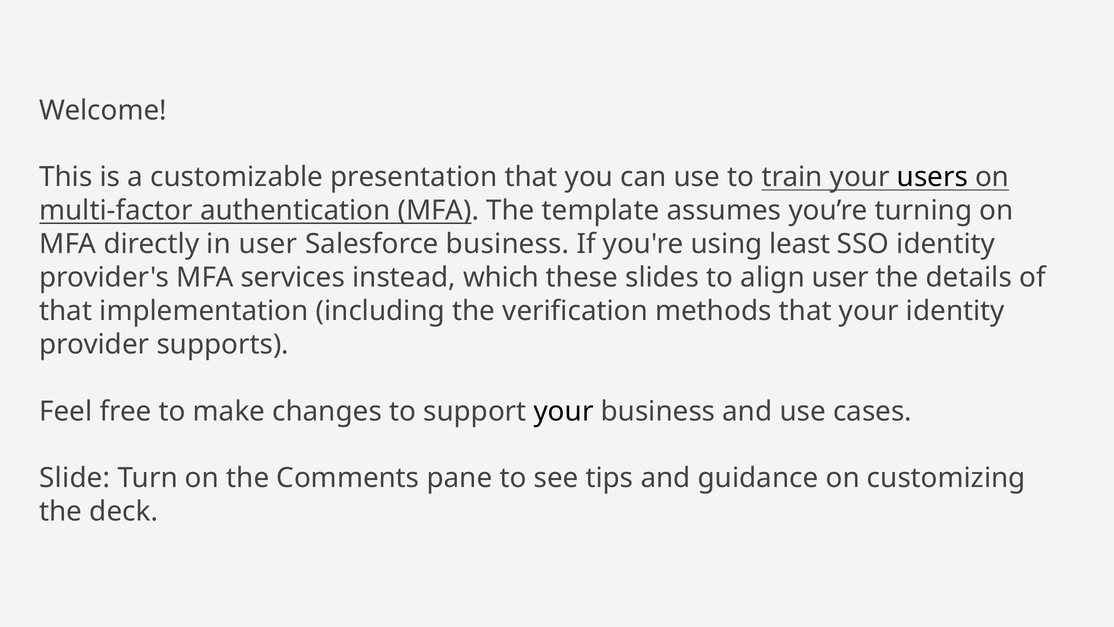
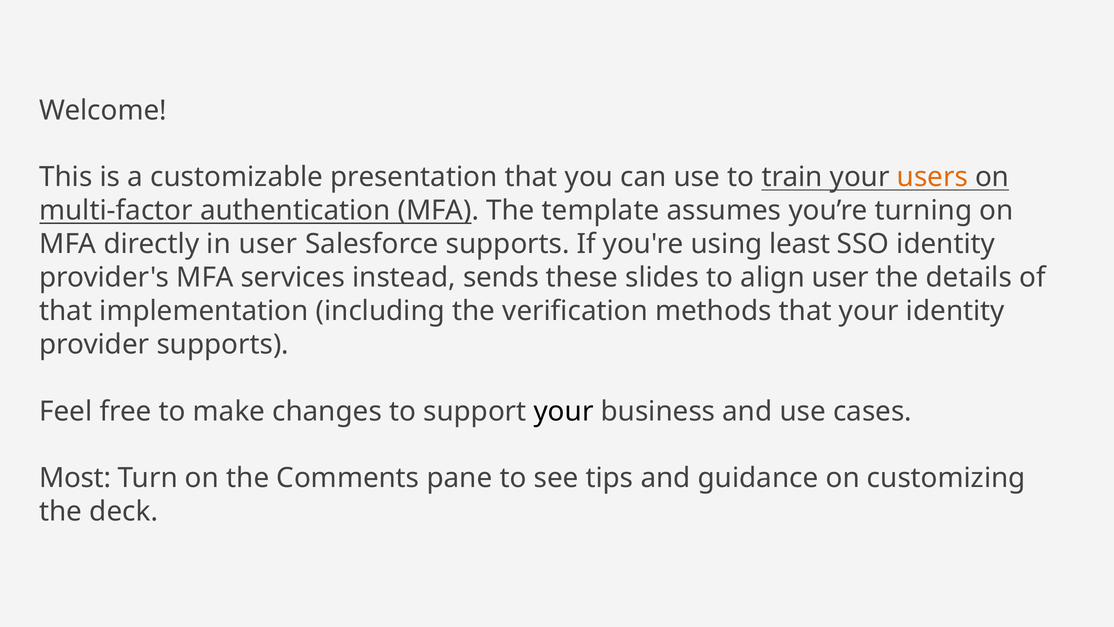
users colour: black -> orange
Salesforce business: business -> supports
which: which -> sends
Slide: Slide -> Most
